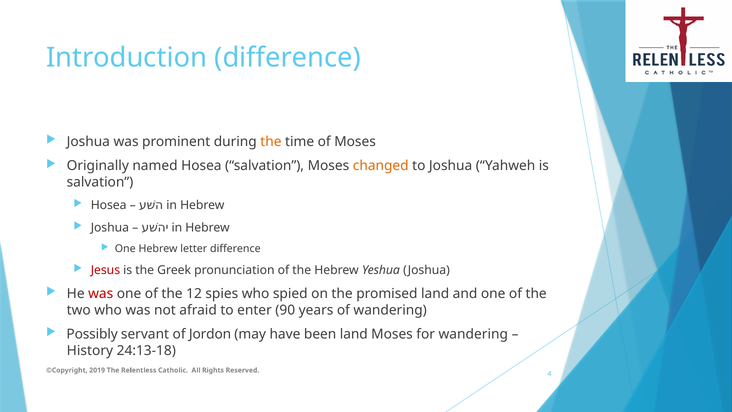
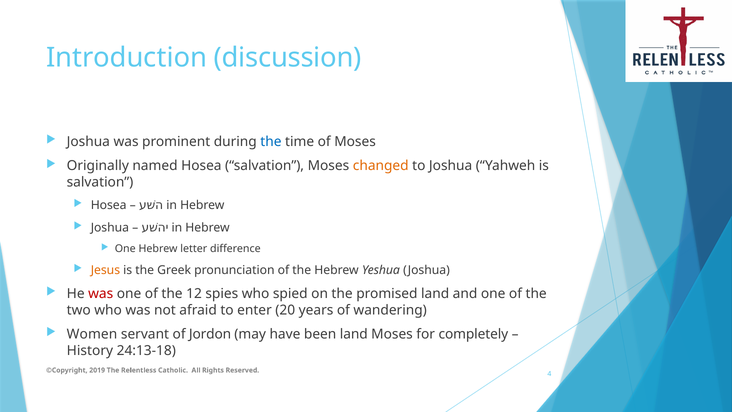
Introduction difference: difference -> discussion
the at (271, 142) colour: orange -> blue
Jesus colour: red -> orange
90: 90 -> 20
Possibly: Possibly -> Women
for wandering: wandering -> completely
